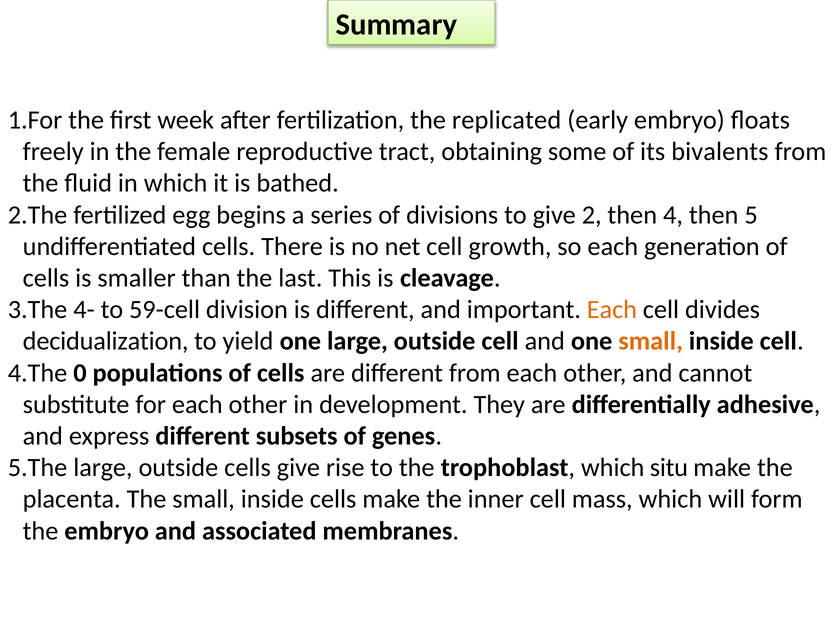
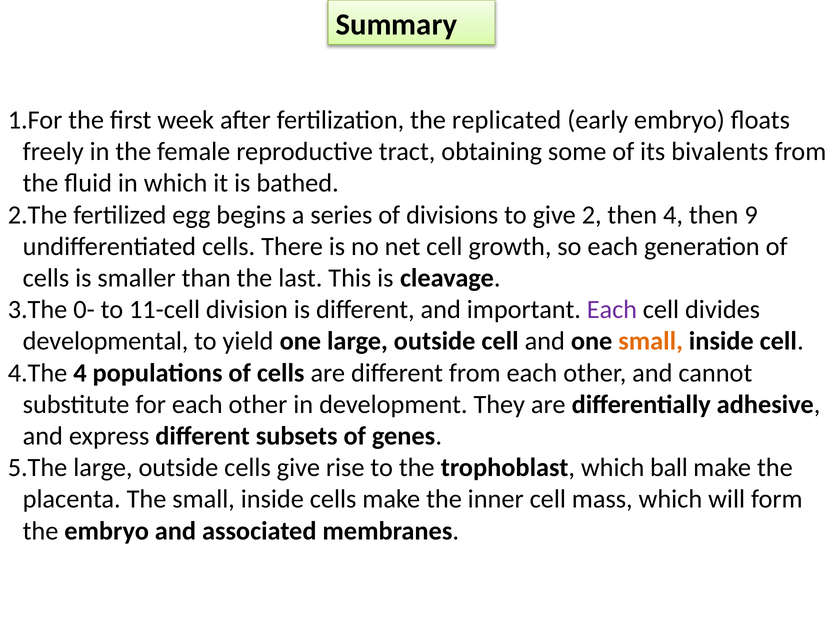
5: 5 -> 9
4-: 4- -> 0-
59-cell: 59-cell -> 11-cell
Each at (612, 310) colour: orange -> purple
decidualization: decidualization -> developmental
0 at (80, 373): 0 -> 4
situ: situ -> ball
